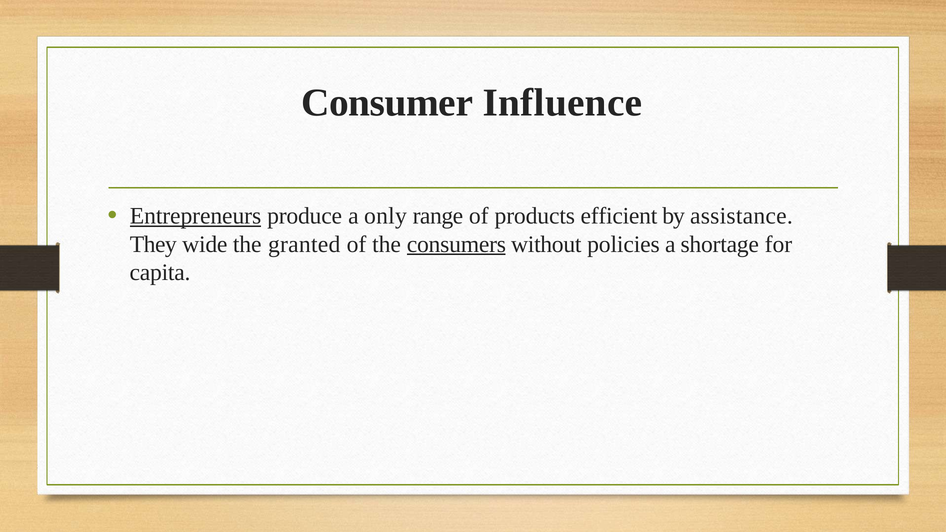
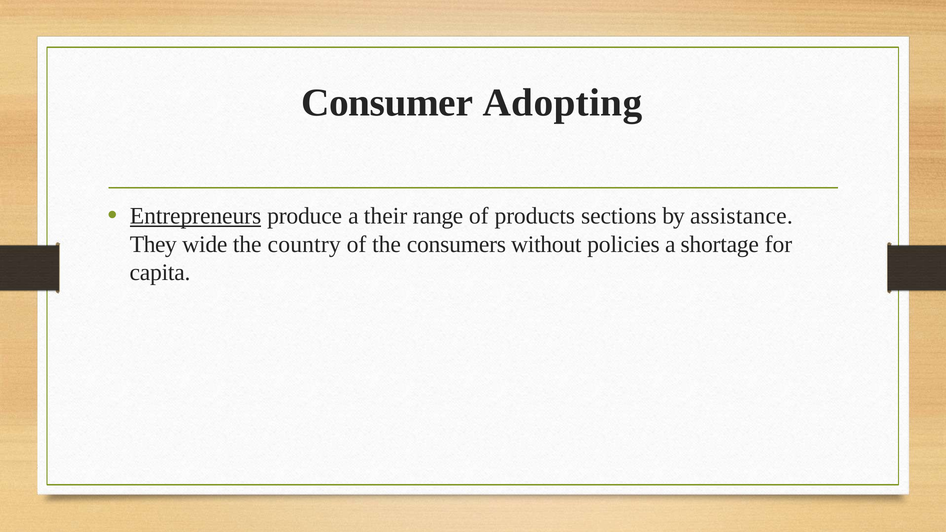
Influence: Influence -> Adopting
only: only -> their
efficient: efficient -> sections
granted: granted -> country
consumers underline: present -> none
